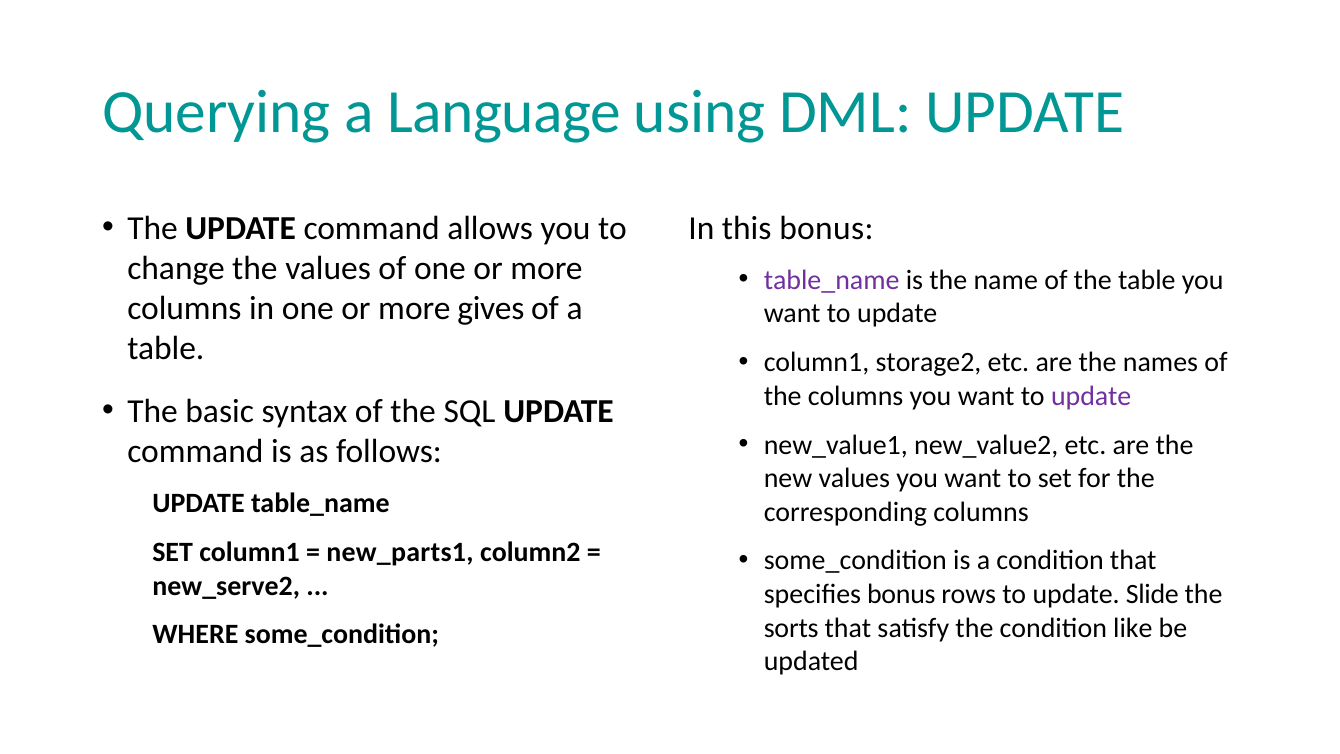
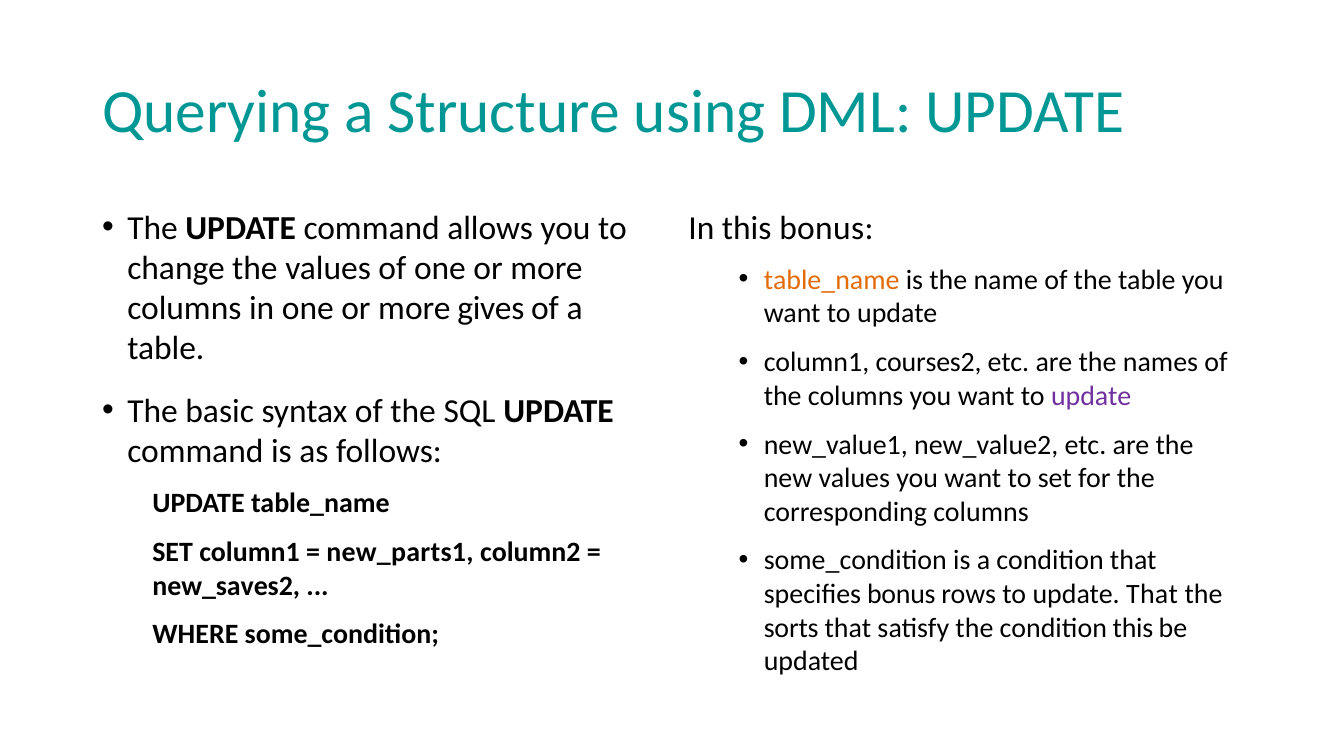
Language: Language -> Structure
table_name at (832, 280) colour: purple -> orange
storage2: storage2 -> courses2
new_serve2: new_serve2 -> new_saves2
update Slide: Slide -> That
condition like: like -> this
